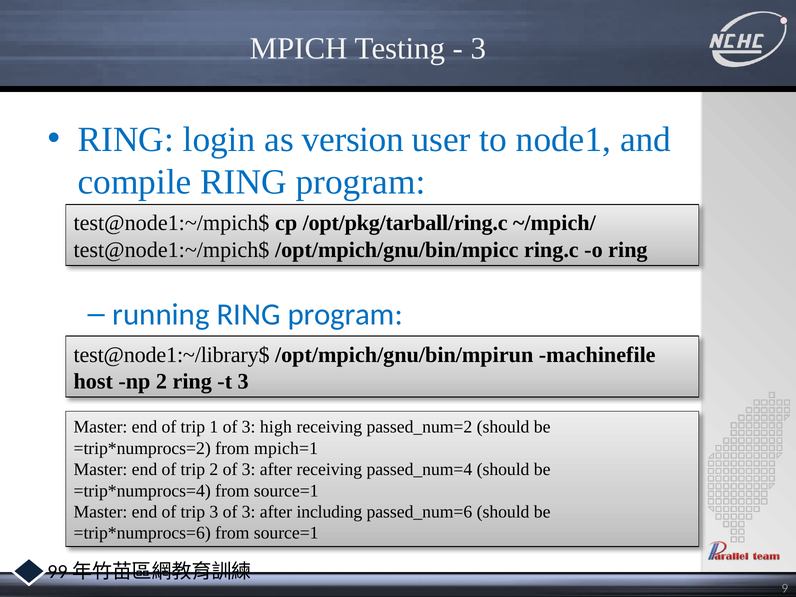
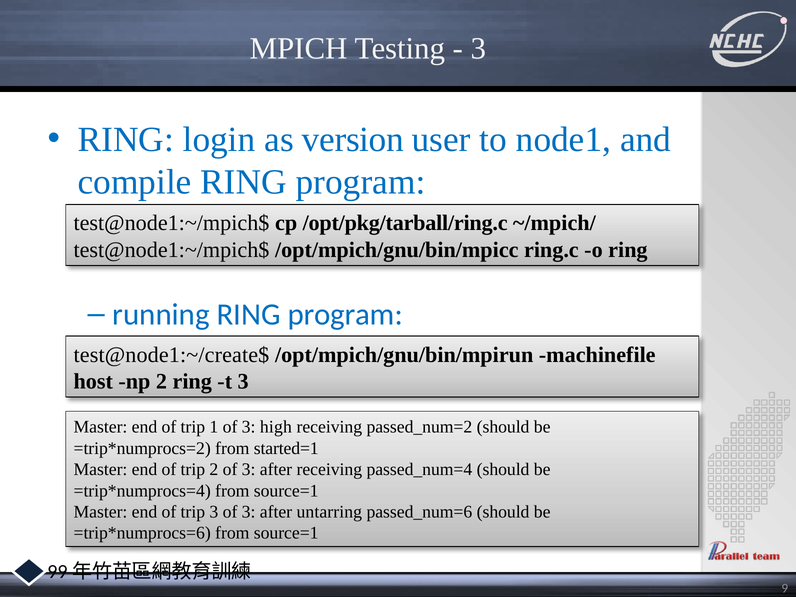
test@node1:~/library$: test@node1:~/library$ -> test@node1:~/create$
mpich=1: mpich=1 -> started=1
including: including -> untarring
